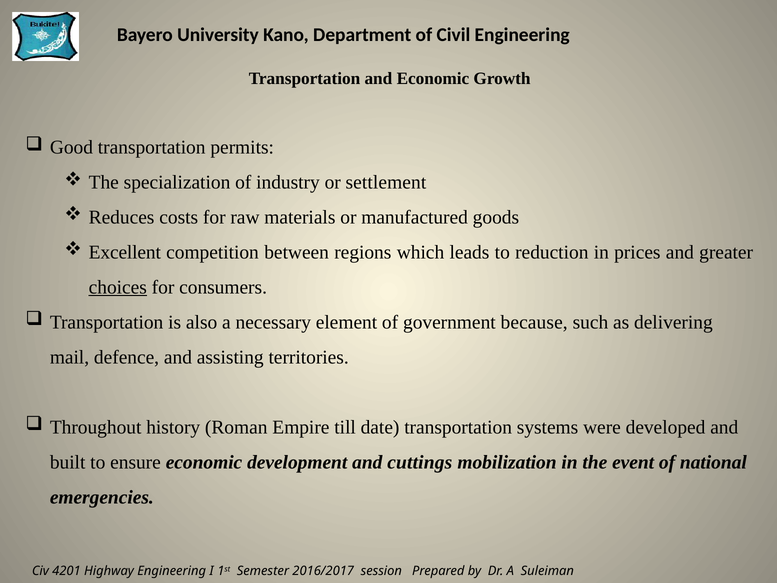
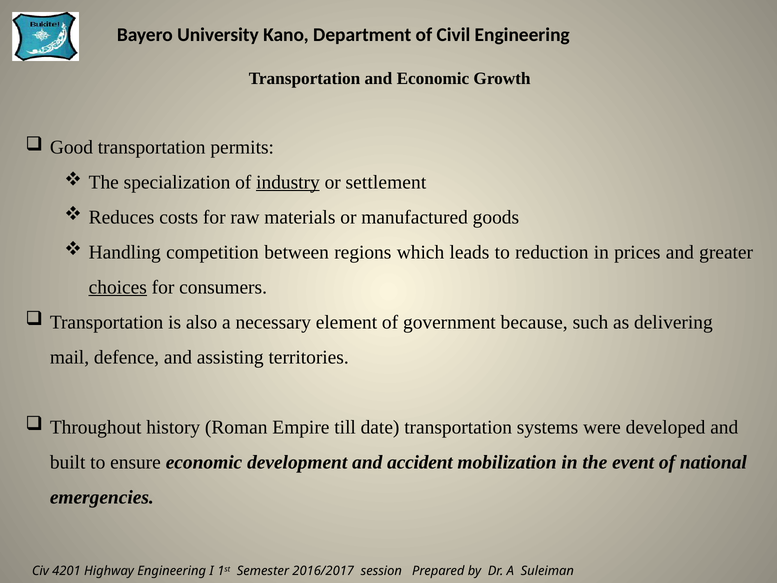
industry underline: none -> present
Excellent: Excellent -> Handling
cuttings: cuttings -> accident
